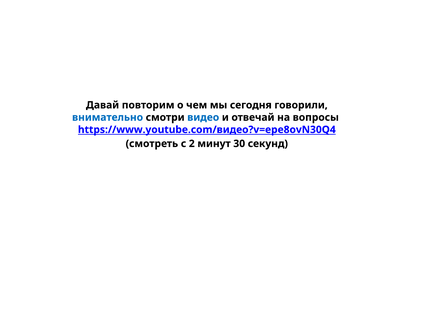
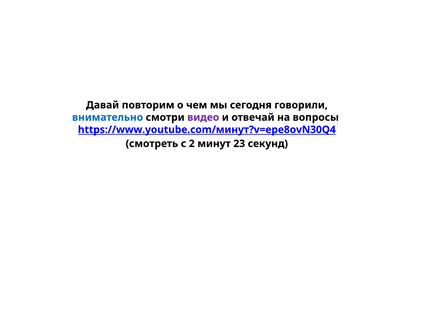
видео colour: blue -> purple
https://www.youtube.com/видео?v=epe8ovN30Q4: https://www.youtube.com/видео?v=epe8ovN30Q4 -> https://www.youtube.com/минут?v=epe8ovN30Q4
30: 30 -> 23
